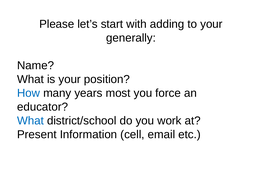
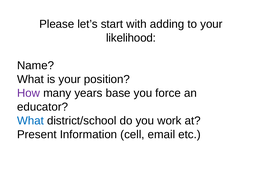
generally: generally -> likelihood
How colour: blue -> purple
most: most -> base
